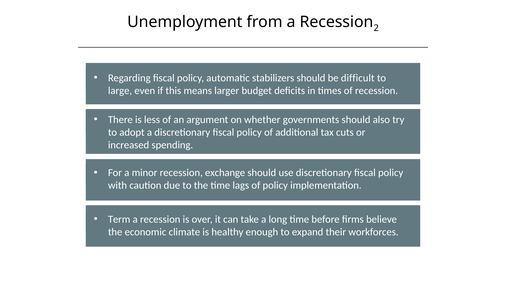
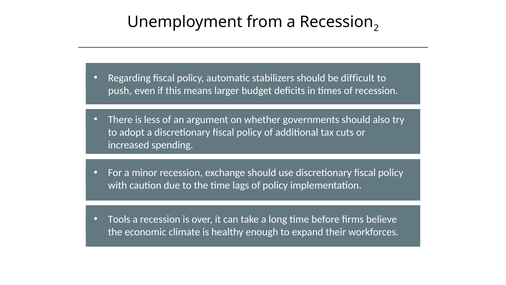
large: large -> push
Term: Term -> Tools
